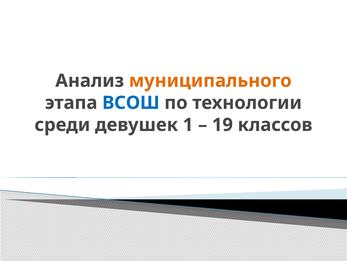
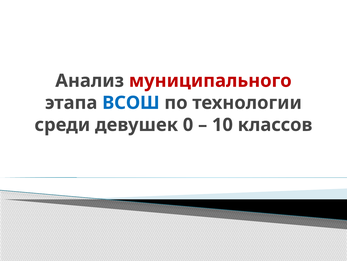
муниципального colour: orange -> red
1: 1 -> 0
19: 19 -> 10
